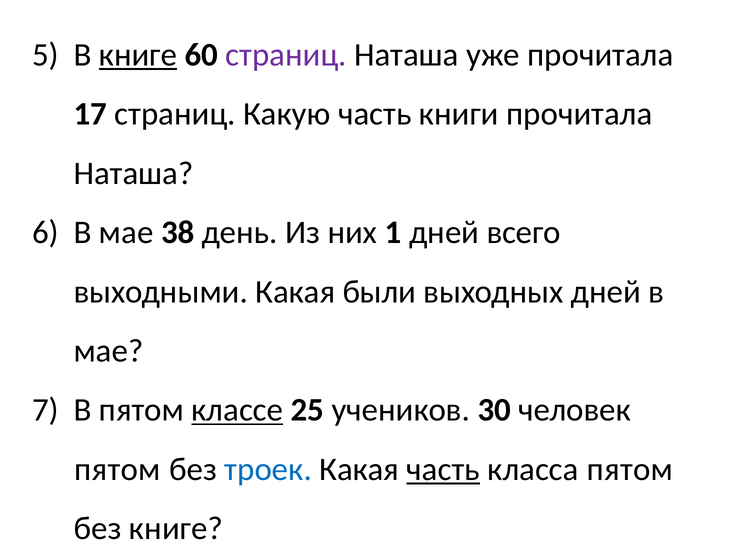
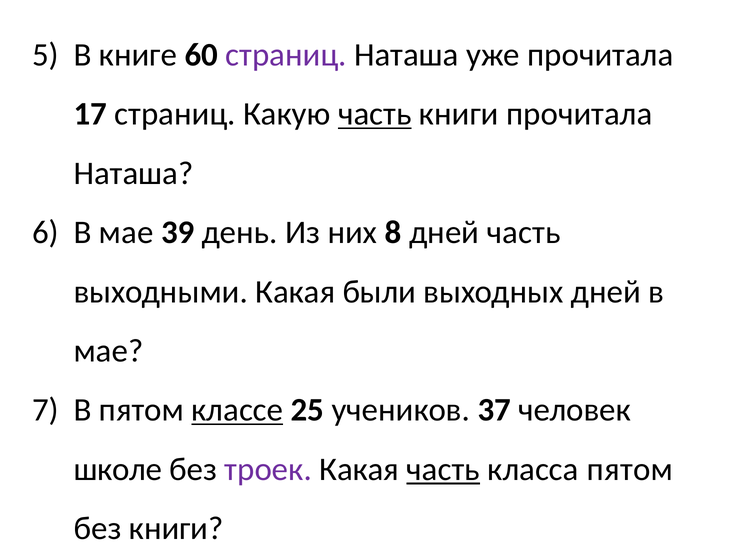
книге at (138, 55) underline: present -> none
часть at (375, 114) underline: none -> present
38: 38 -> 39
1: 1 -> 8
дней всего: всего -> часть
30: 30 -> 37
пятом at (118, 470): пятом -> школе
троек colour: blue -> purple
без книге: книге -> книги
